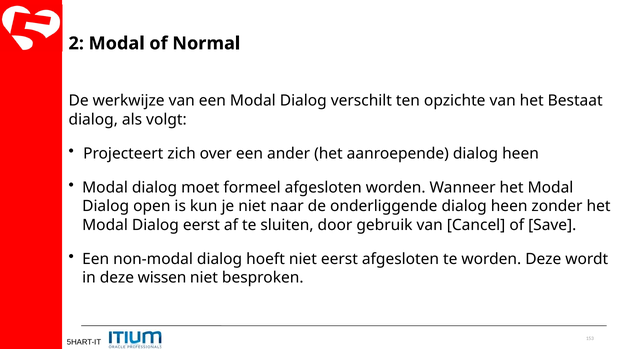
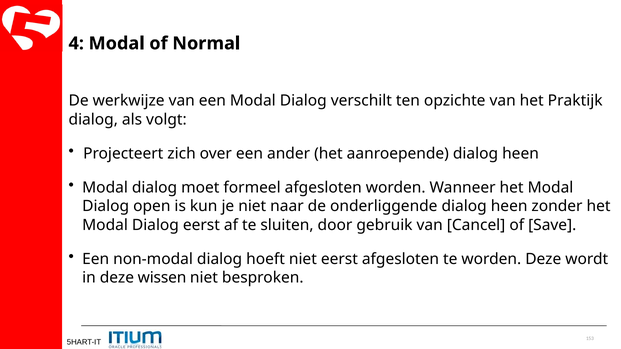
2: 2 -> 4
Bestaat: Bestaat -> Praktijk
